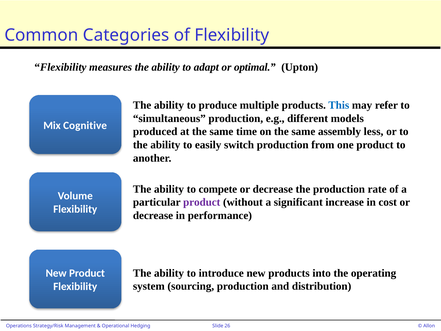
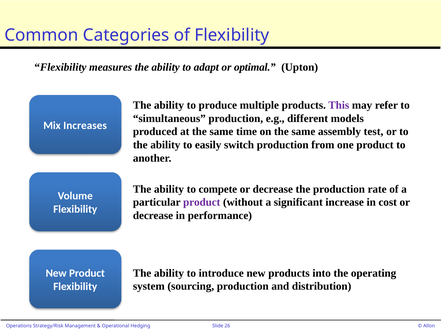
This colour: blue -> purple
Cognitive: Cognitive -> Increases
less: less -> test
